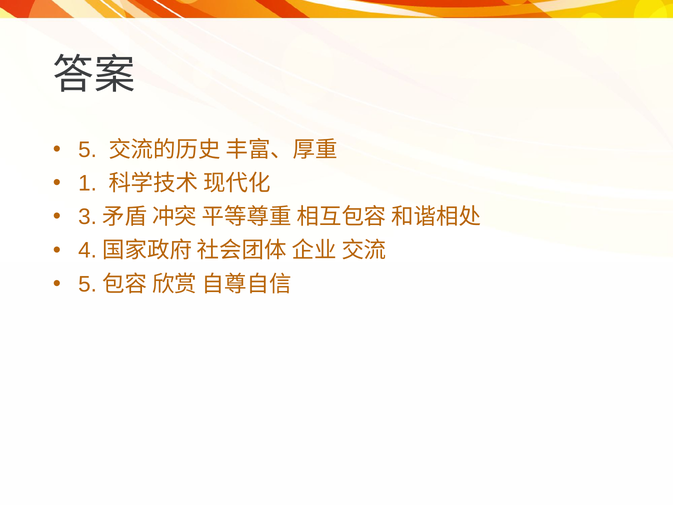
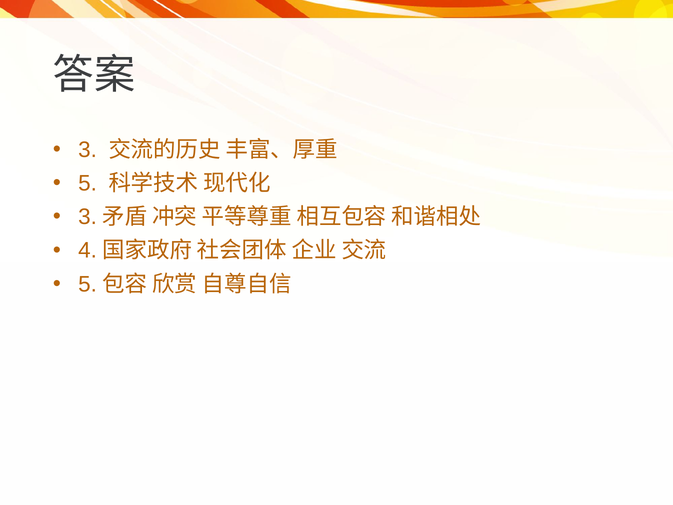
5: 5 -> 3
1: 1 -> 5
